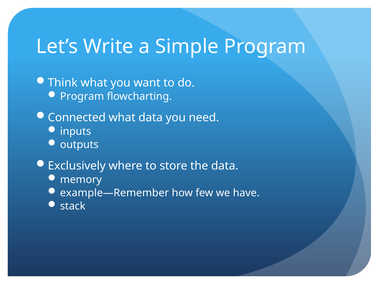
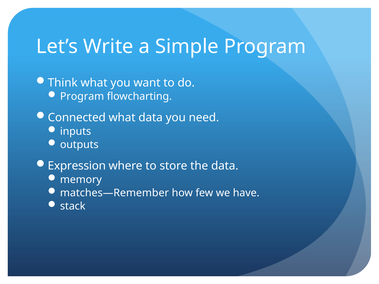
Exclusively: Exclusively -> Expression
example—Remember: example—Remember -> matches—Remember
